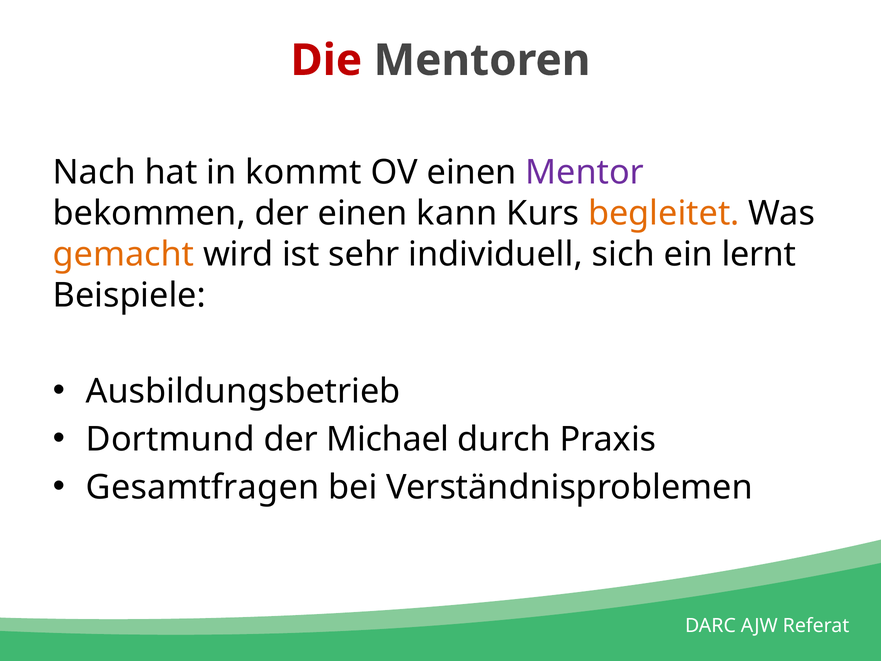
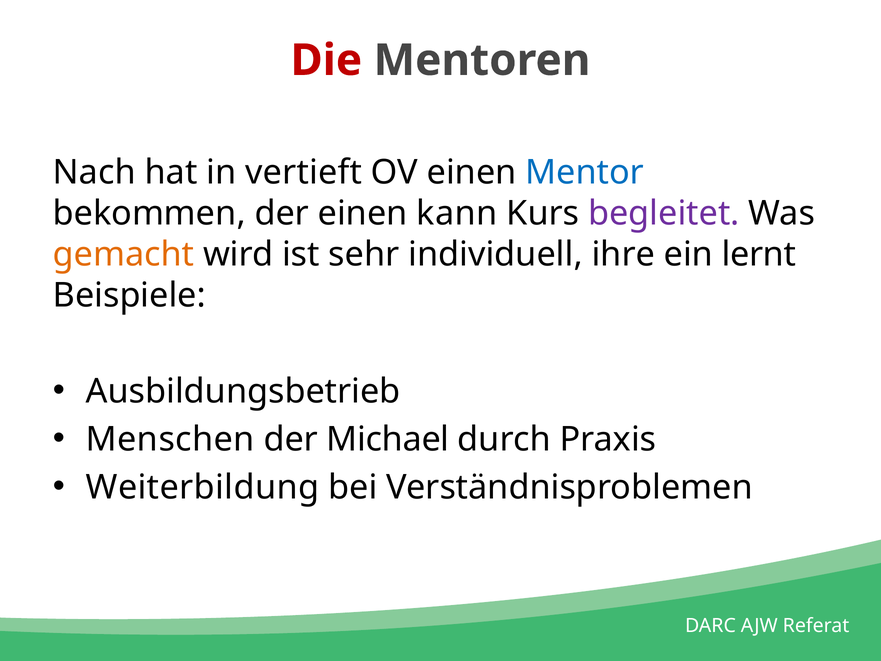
kommt: kommt -> vertieft
Mentor colour: purple -> blue
begleitet colour: orange -> purple
sich: sich -> ihre
Dortmund: Dortmund -> Menschen
Gesamtfragen: Gesamtfragen -> Weiterbildung
